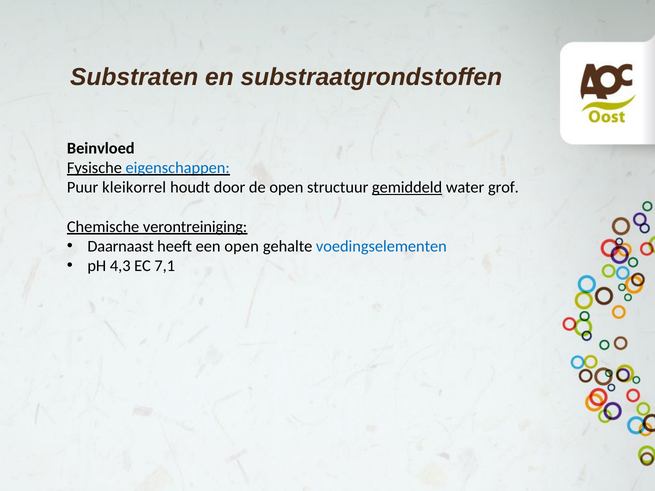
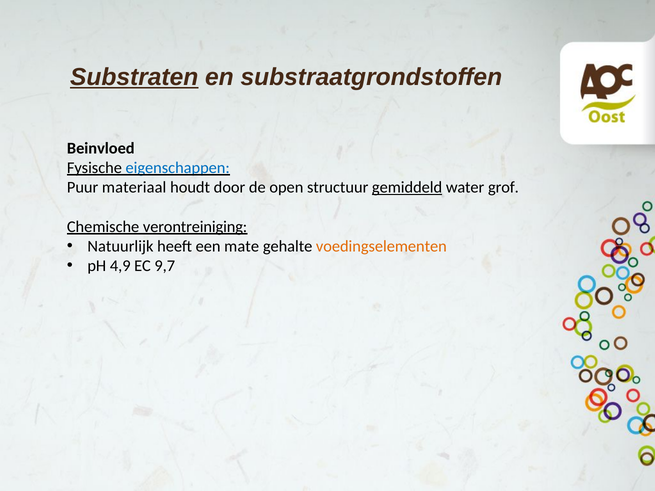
Substraten underline: none -> present
kleikorrel: kleikorrel -> materiaal
Daarnaast: Daarnaast -> Natuurlijk
een open: open -> mate
voedingselementen colour: blue -> orange
4,3: 4,3 -> 4,9
7,1: 7,1 -> 9,7
